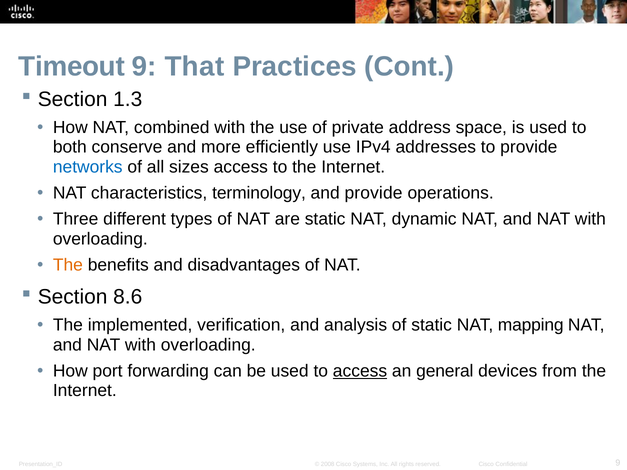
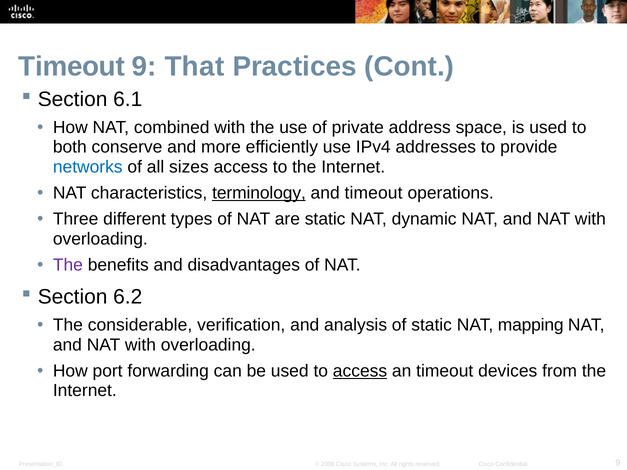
1.3: 1.3 -> 6.1
terminology underline: none -> present
and provide: provide -> timeout
The at (68, 265) colour: orange -> purple
8.6: 8.6 -> 6.2
implemented: implemented -> considerable
an general: general -> timeout
